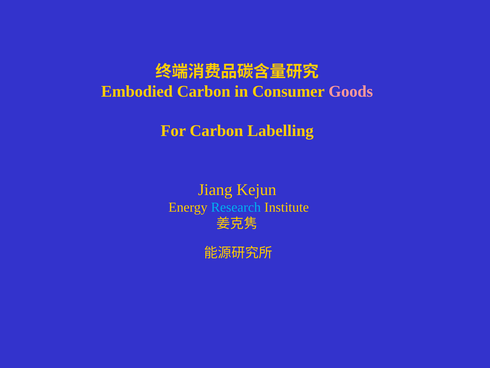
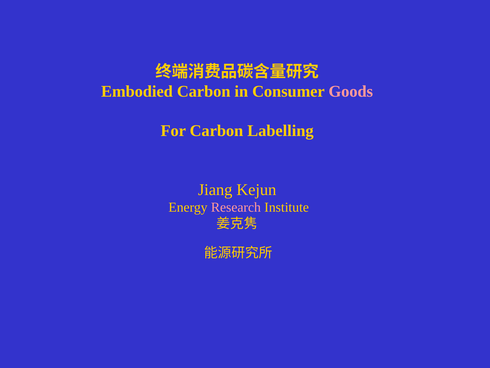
Research colour: light blue -> pink
